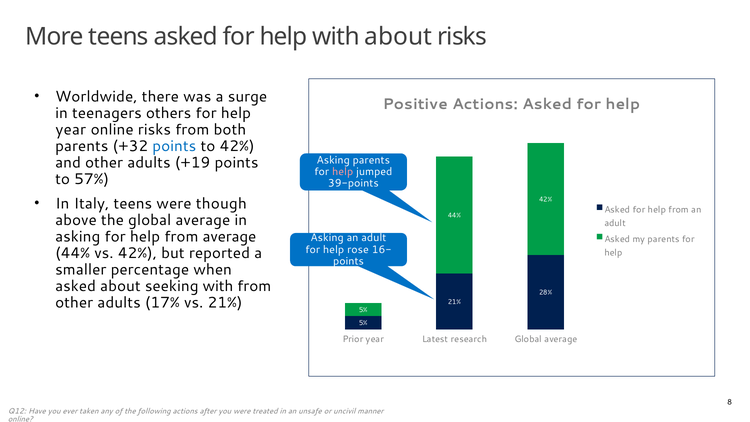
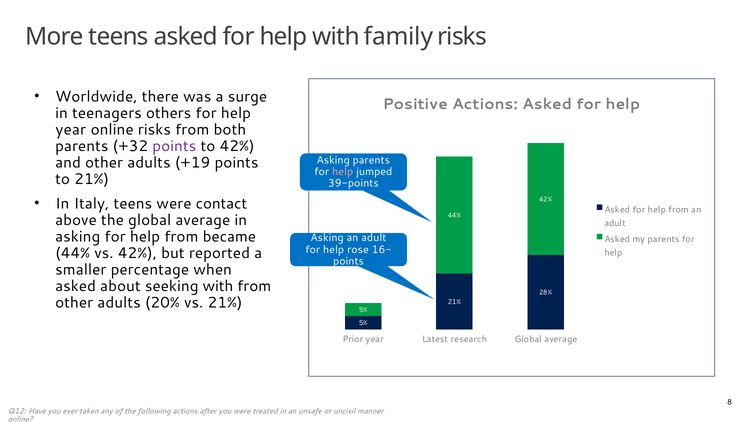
with about: about -> family
points at (174, 146) colour: blue -> purple
to 57%: 57% -> 21%
though: though -> contact
from average: average -> became
17%: 17% -> 20%
